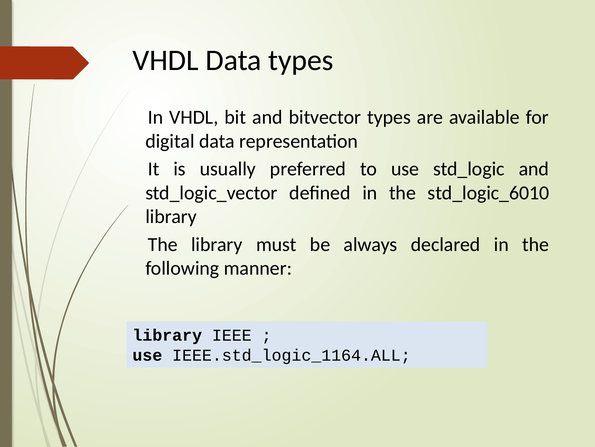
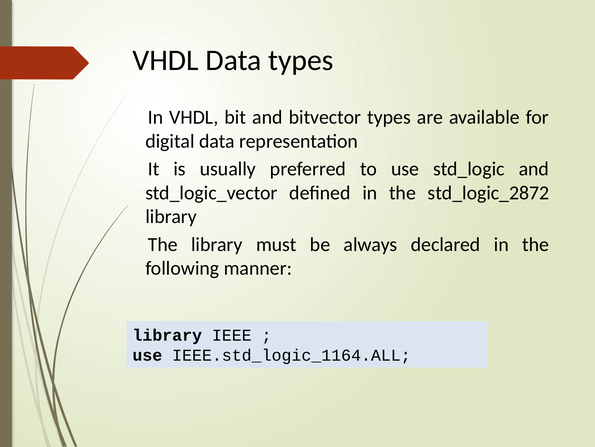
std_logic_6010: std_logic_6010 -> std_logic_2872
